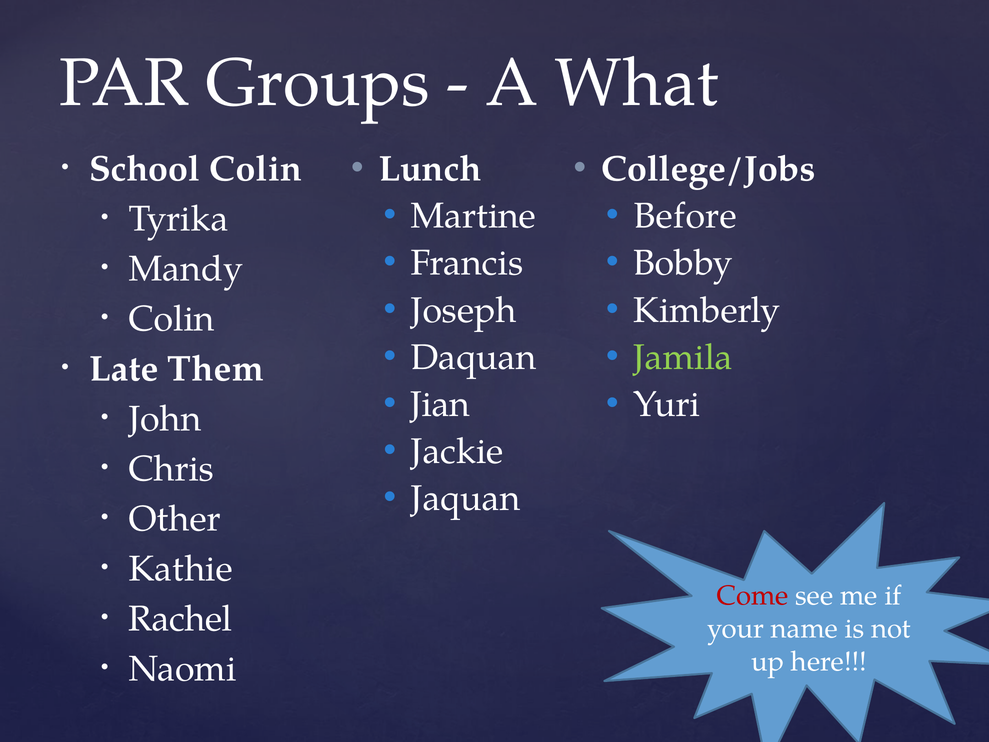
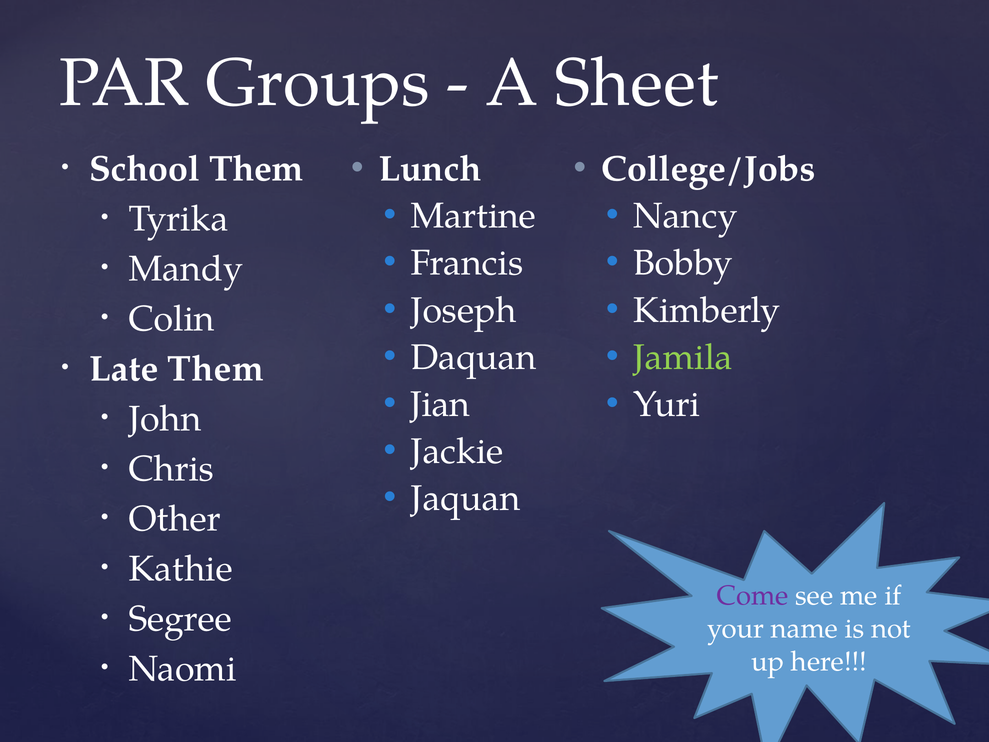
What: What -> Sheet
School Colin: Colin -> Them
Before: Before -> Nancy
Come colour: red -> purple
Rachel: Rachel -> Segree
